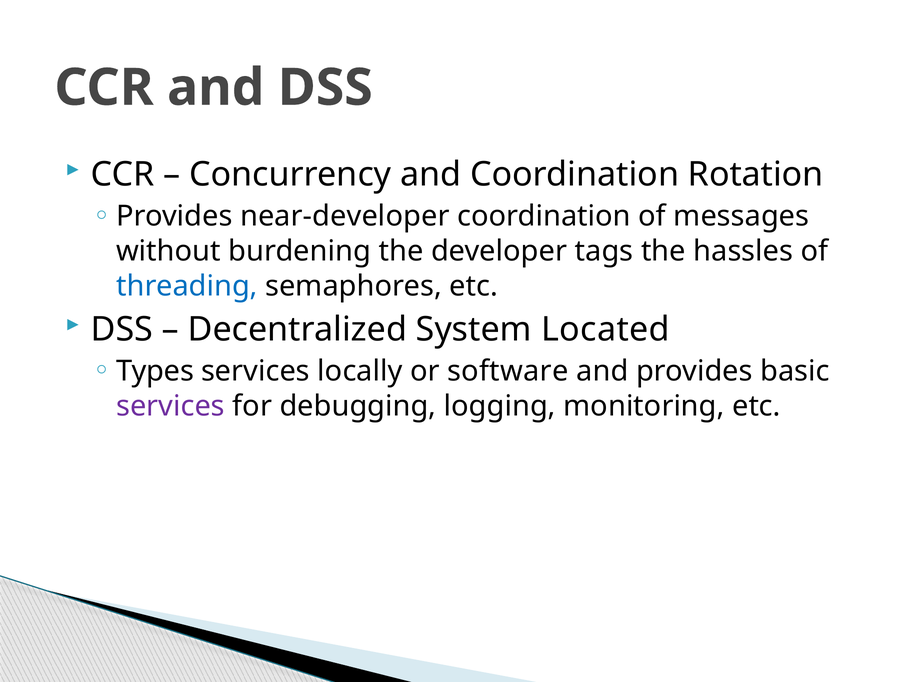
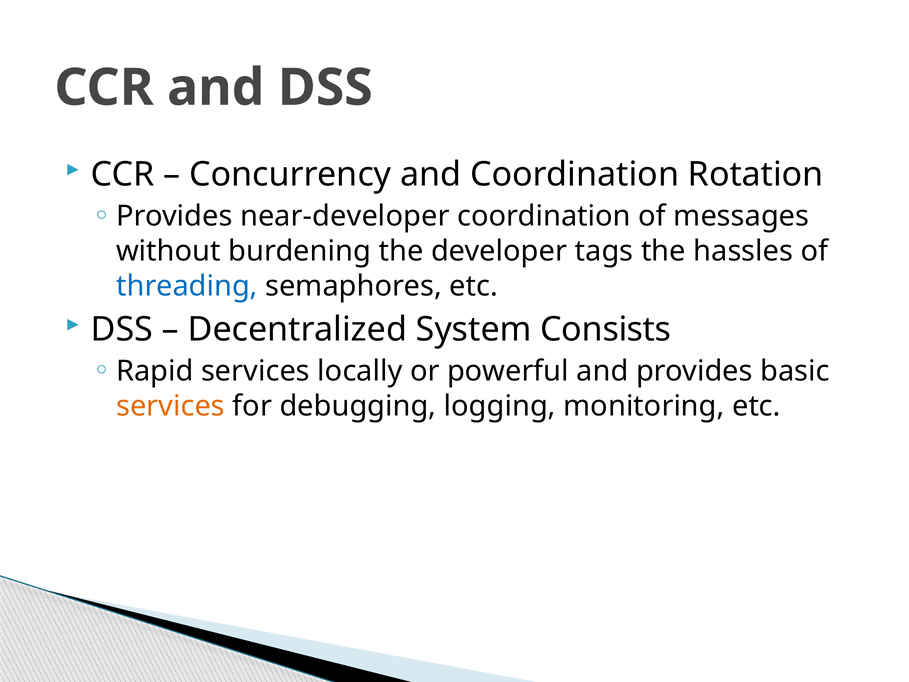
Located: Located -> Consists
Types: Types -> Rapid
software: software -> powerful
services at (171, 406) colour: purple -> orange
